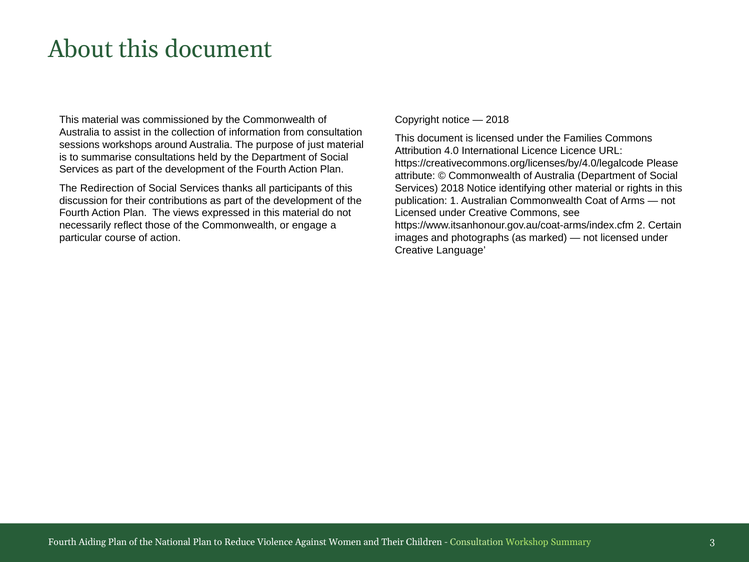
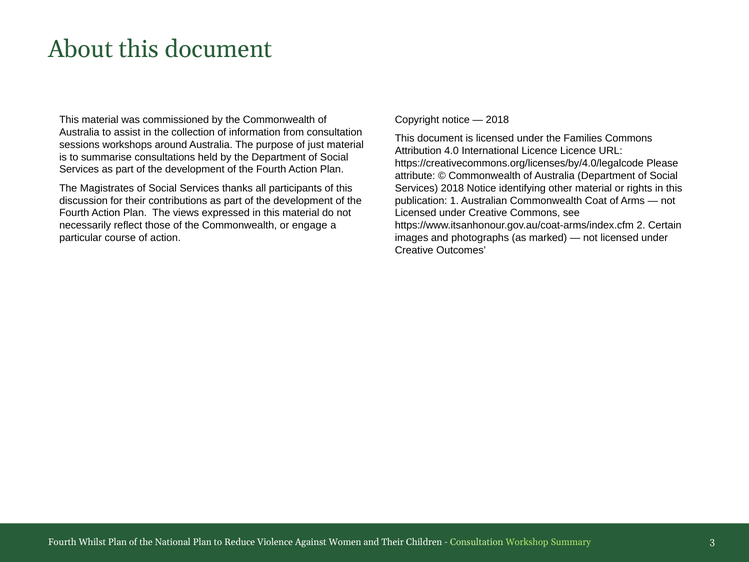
Redirection: Redirection -> Magistrates
Language: Language -> Outcomes
Aiding: Aiding -> Whilst
